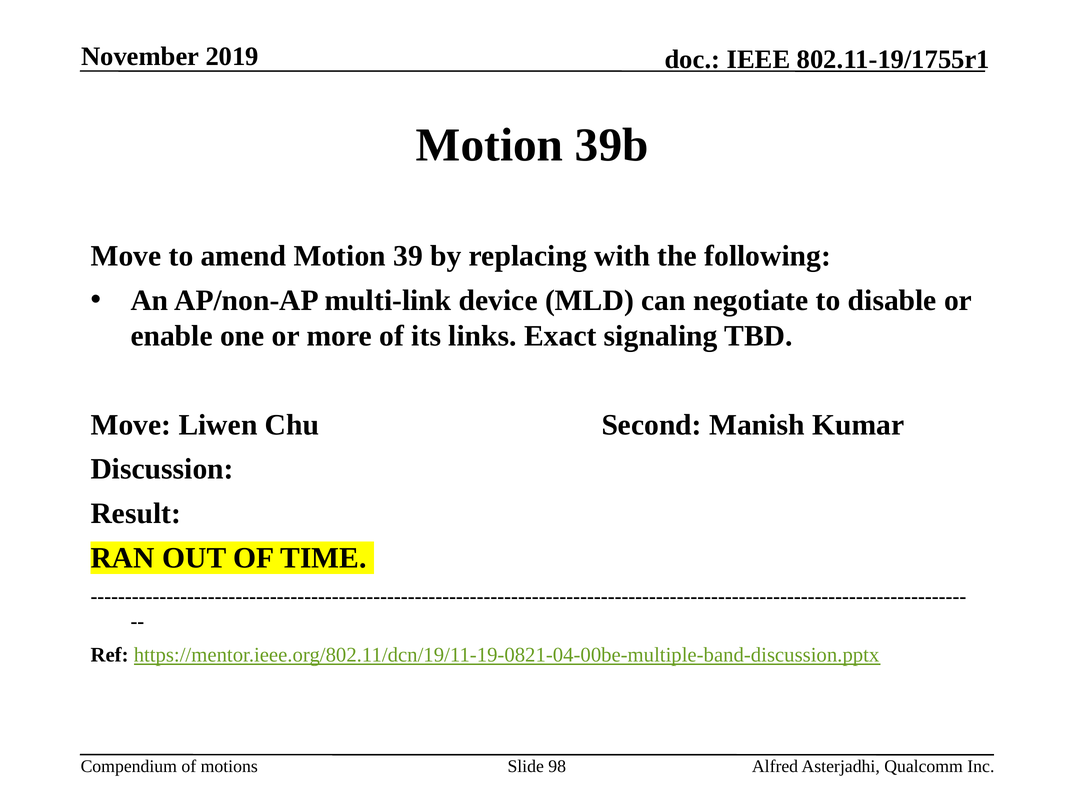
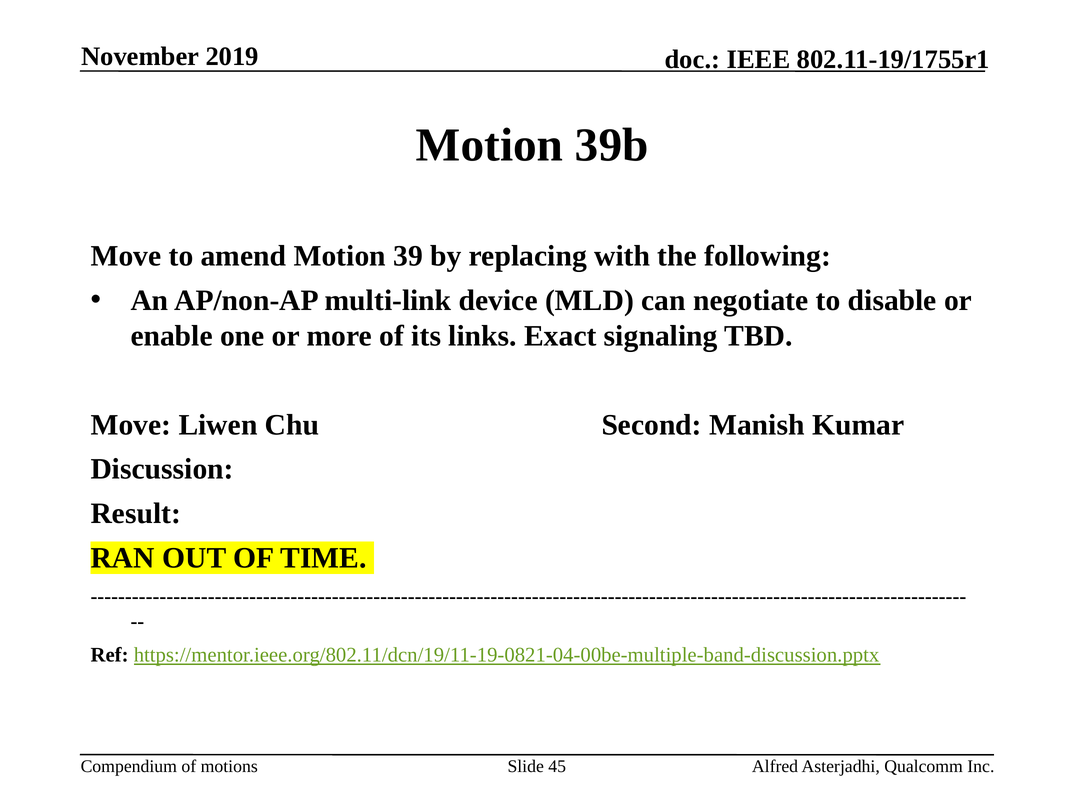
98: 98 -> 45
